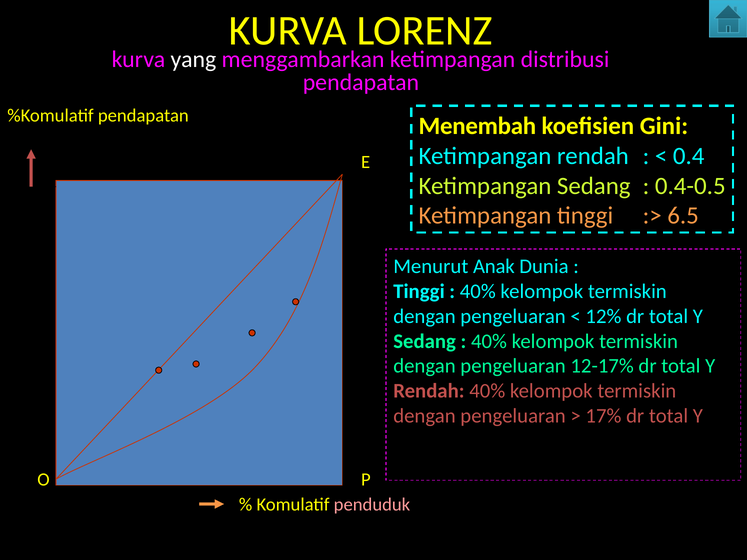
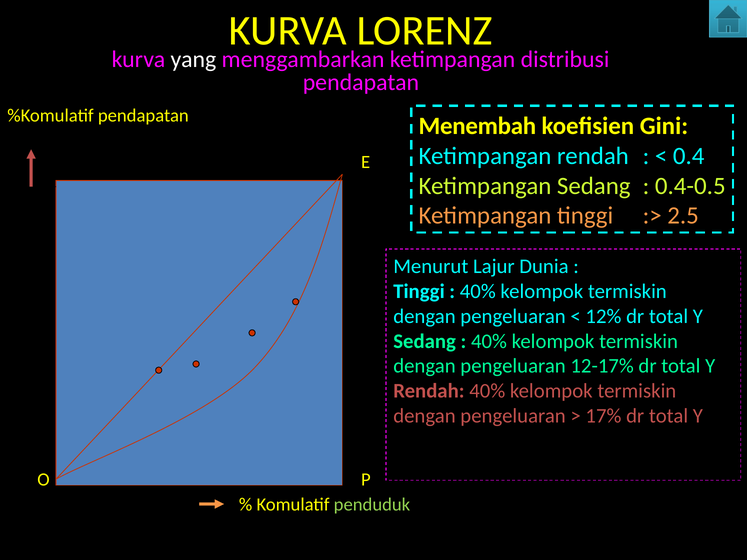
6.5: 6.5 -> 2.5
Anak: Anak -> Lajur
penduduk colour: pink -> light green
